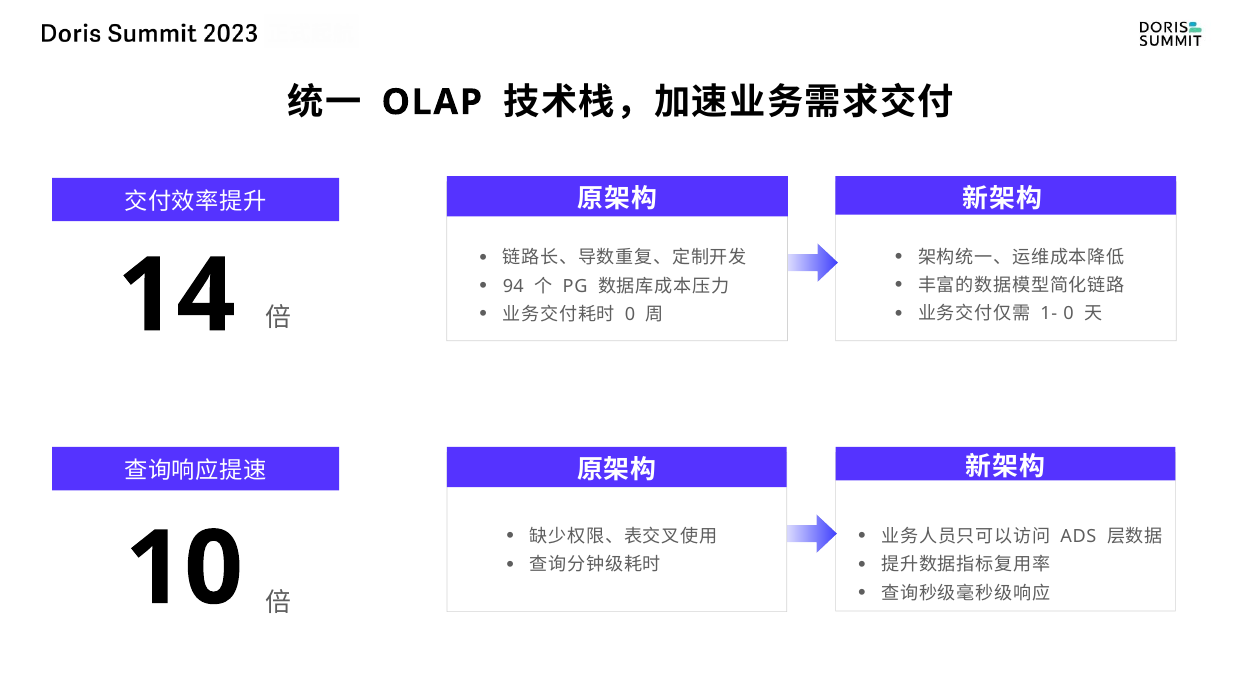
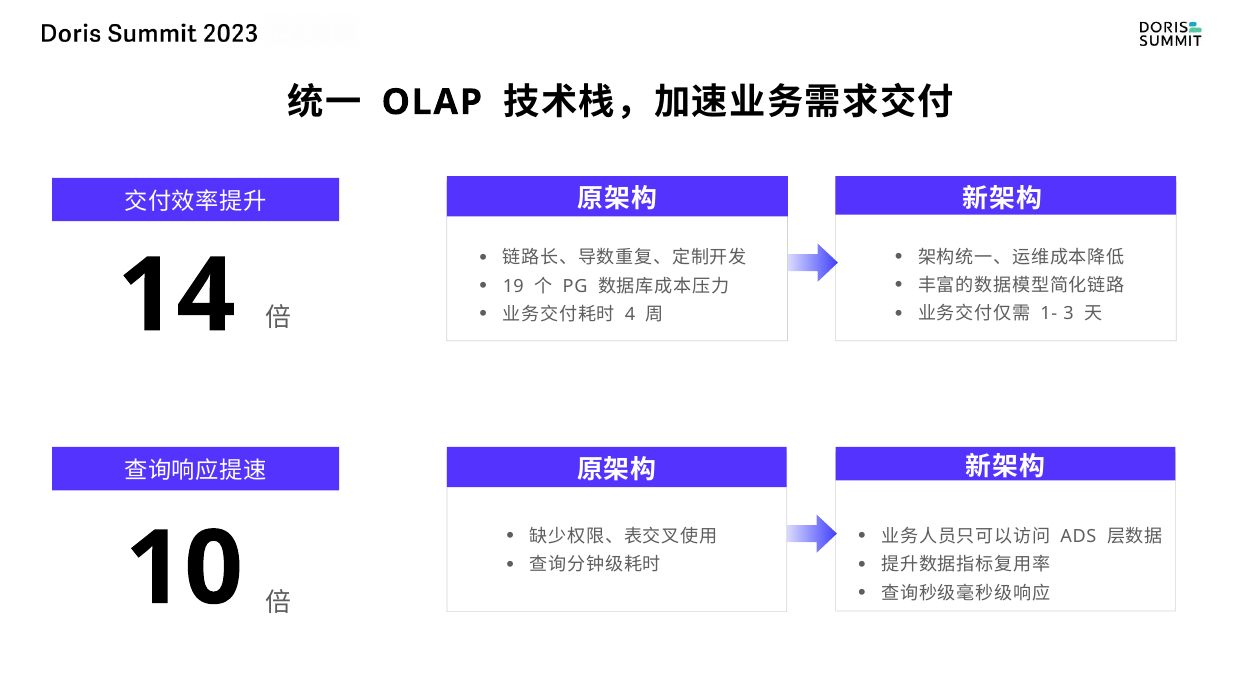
94: 94 -> 19
1- 0: 0 -> 3
0 at (630, 314): 0 -> 4
